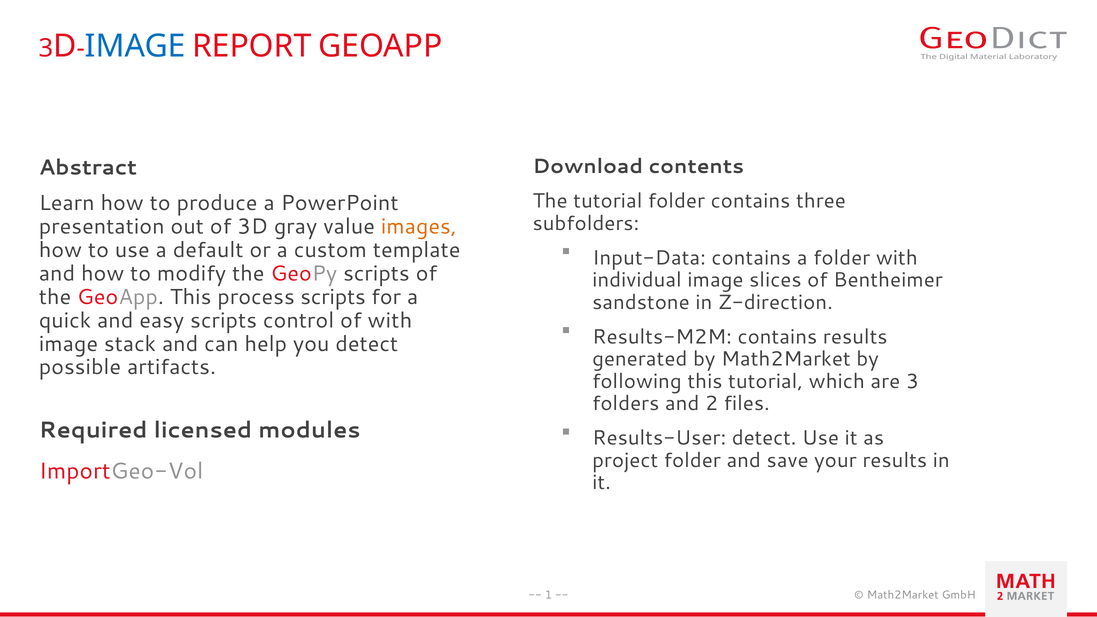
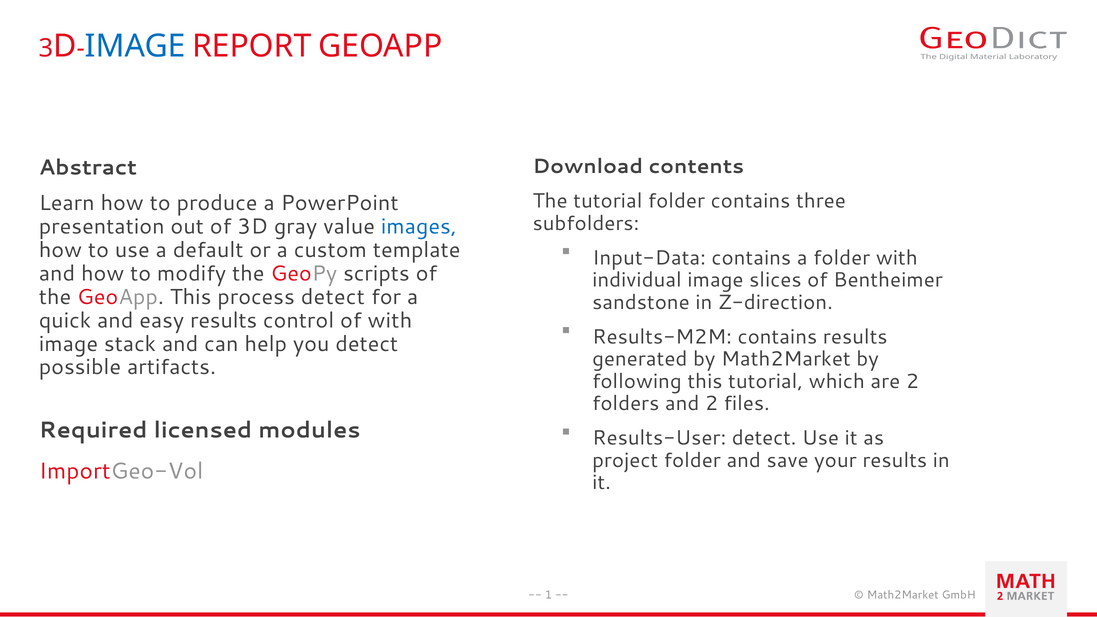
images colour: orange -> blue
process scripts: scripts -> detect
easy scripts: scripts -> results
are 3: 3 -> 2
